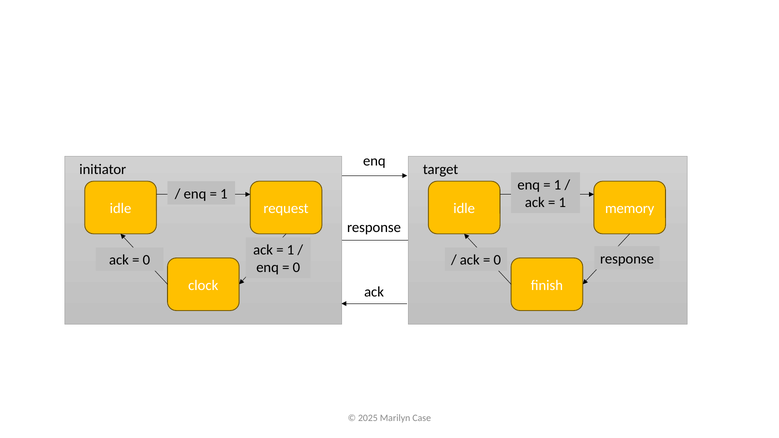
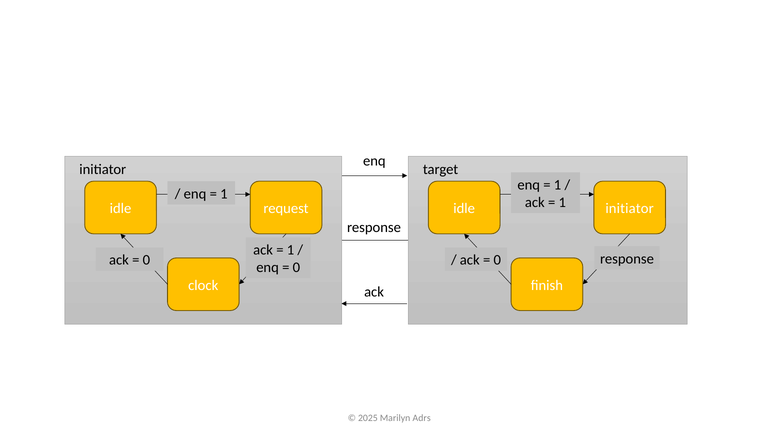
idle memory: memory -> initiator
Case: Case -> Adrs
